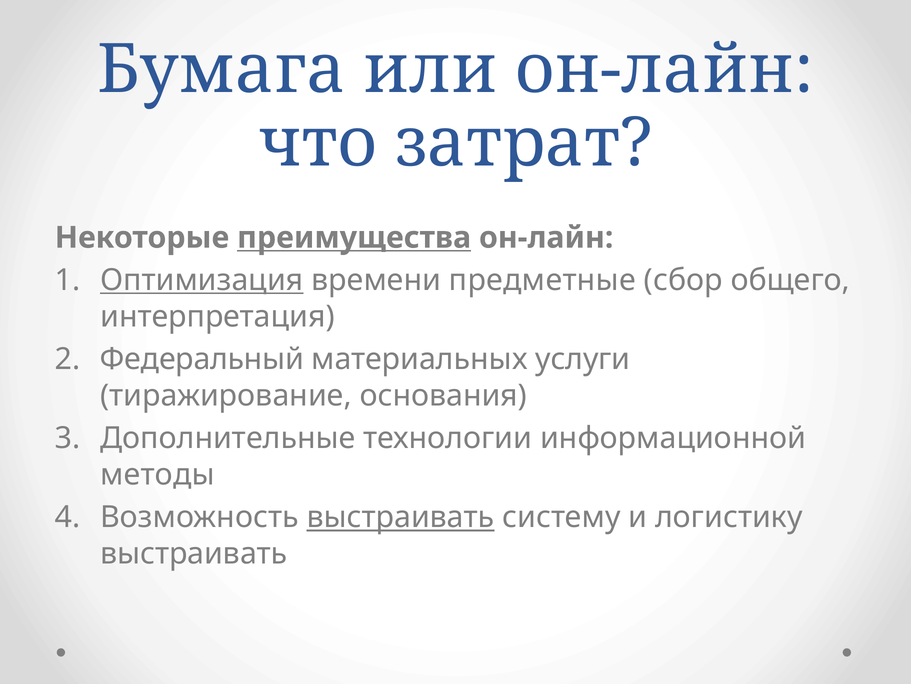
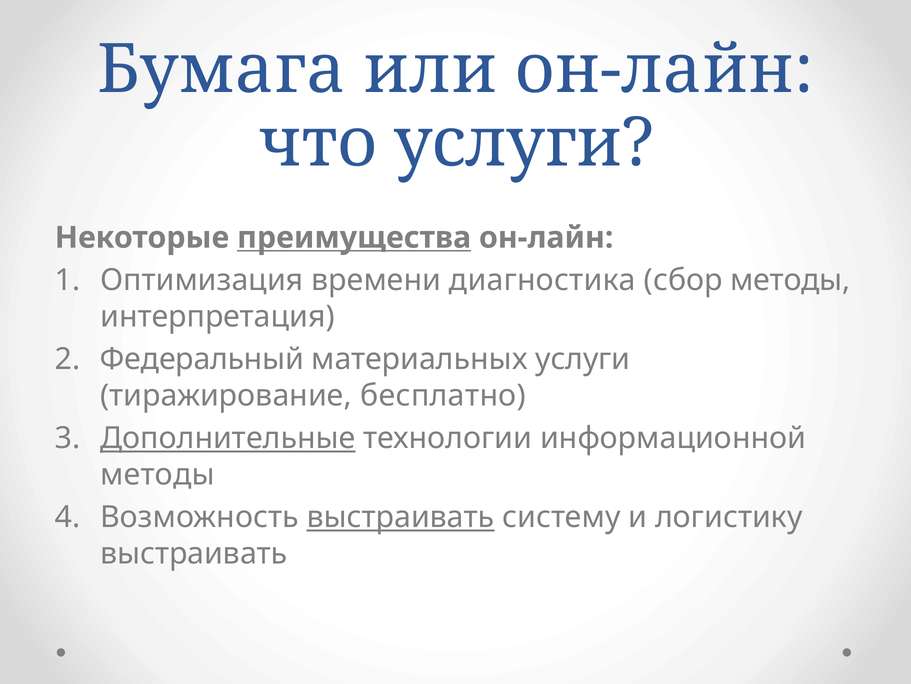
что затрат: затрат -> услуги
Оптимизация underline: present -> none
предметные: предметные -> диагностика
сбор общего: общего -> методы
основания: основания -> бесплатно
Дополнительные underline: none -> present
